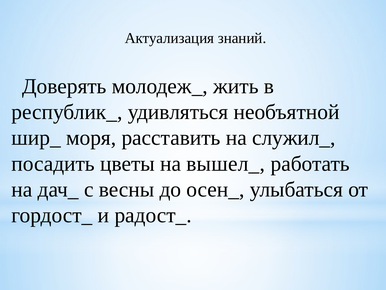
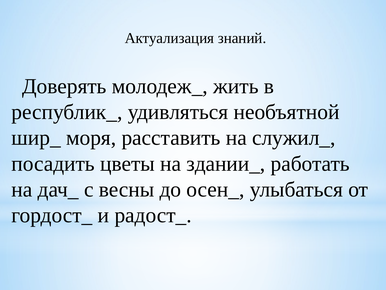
вышел_: вышел_ -> здании_
